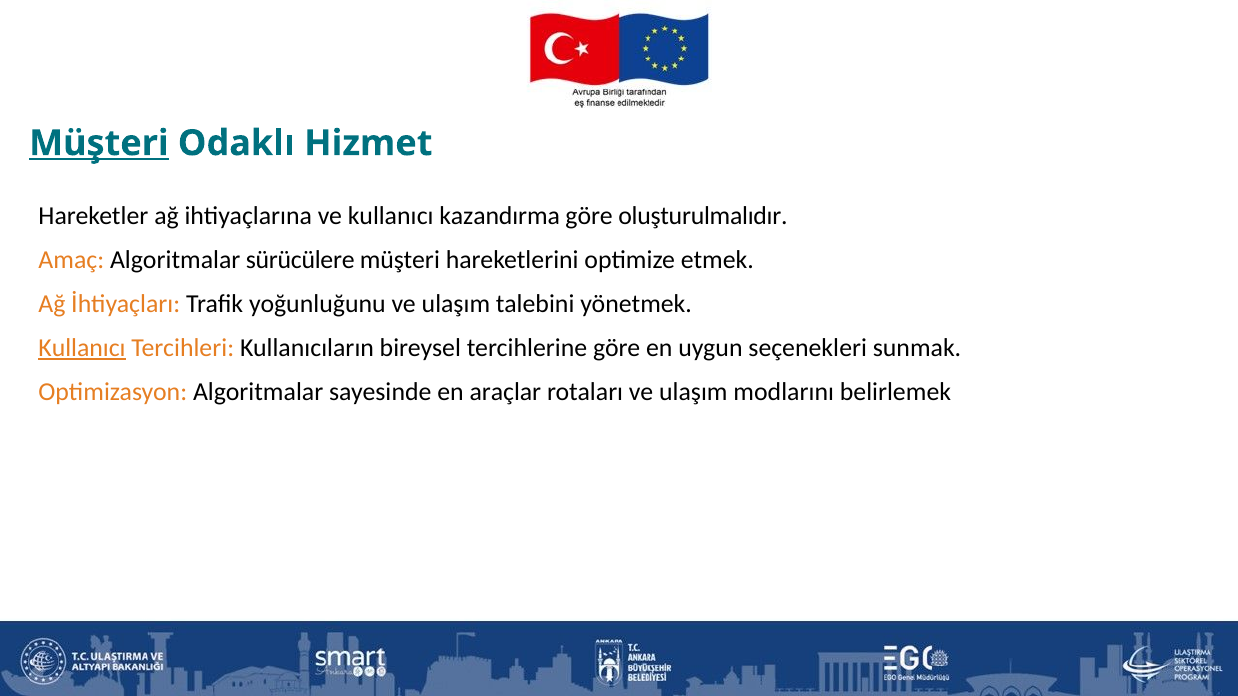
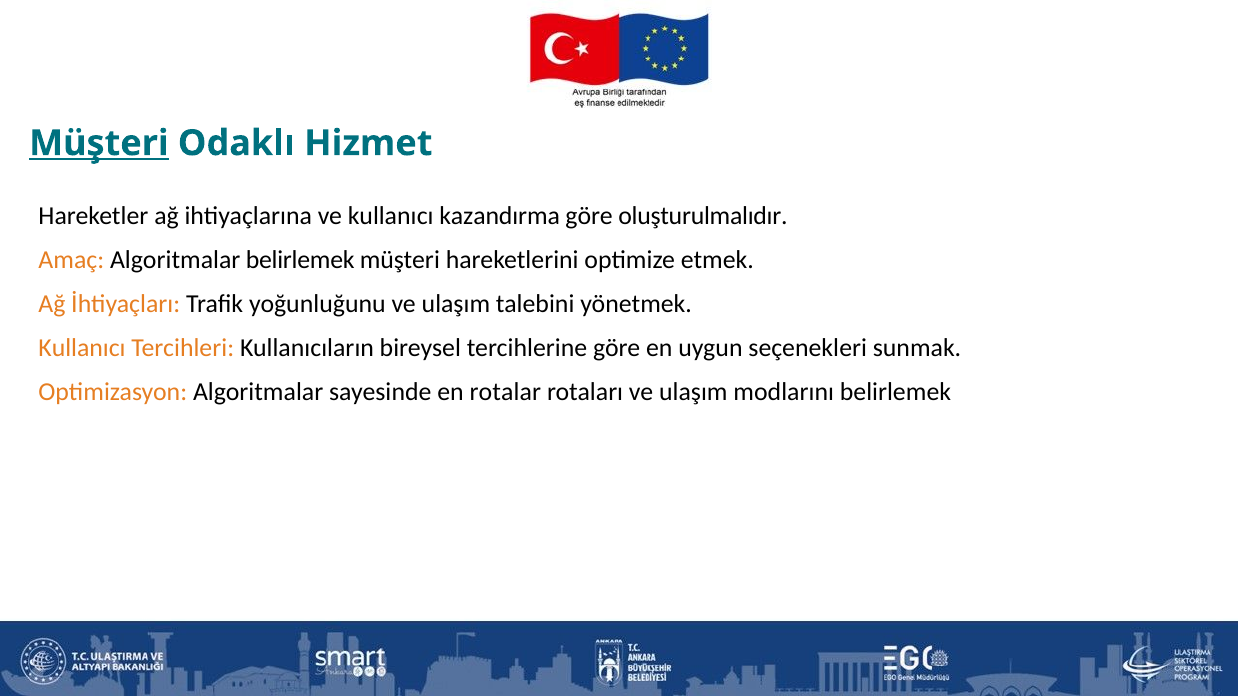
Algoritmalar sürücülere: sürücülere -> belirlemek
Kullanıcı at (82, 348) underline: present -> none
araçlar: araçlar -> rotalar
